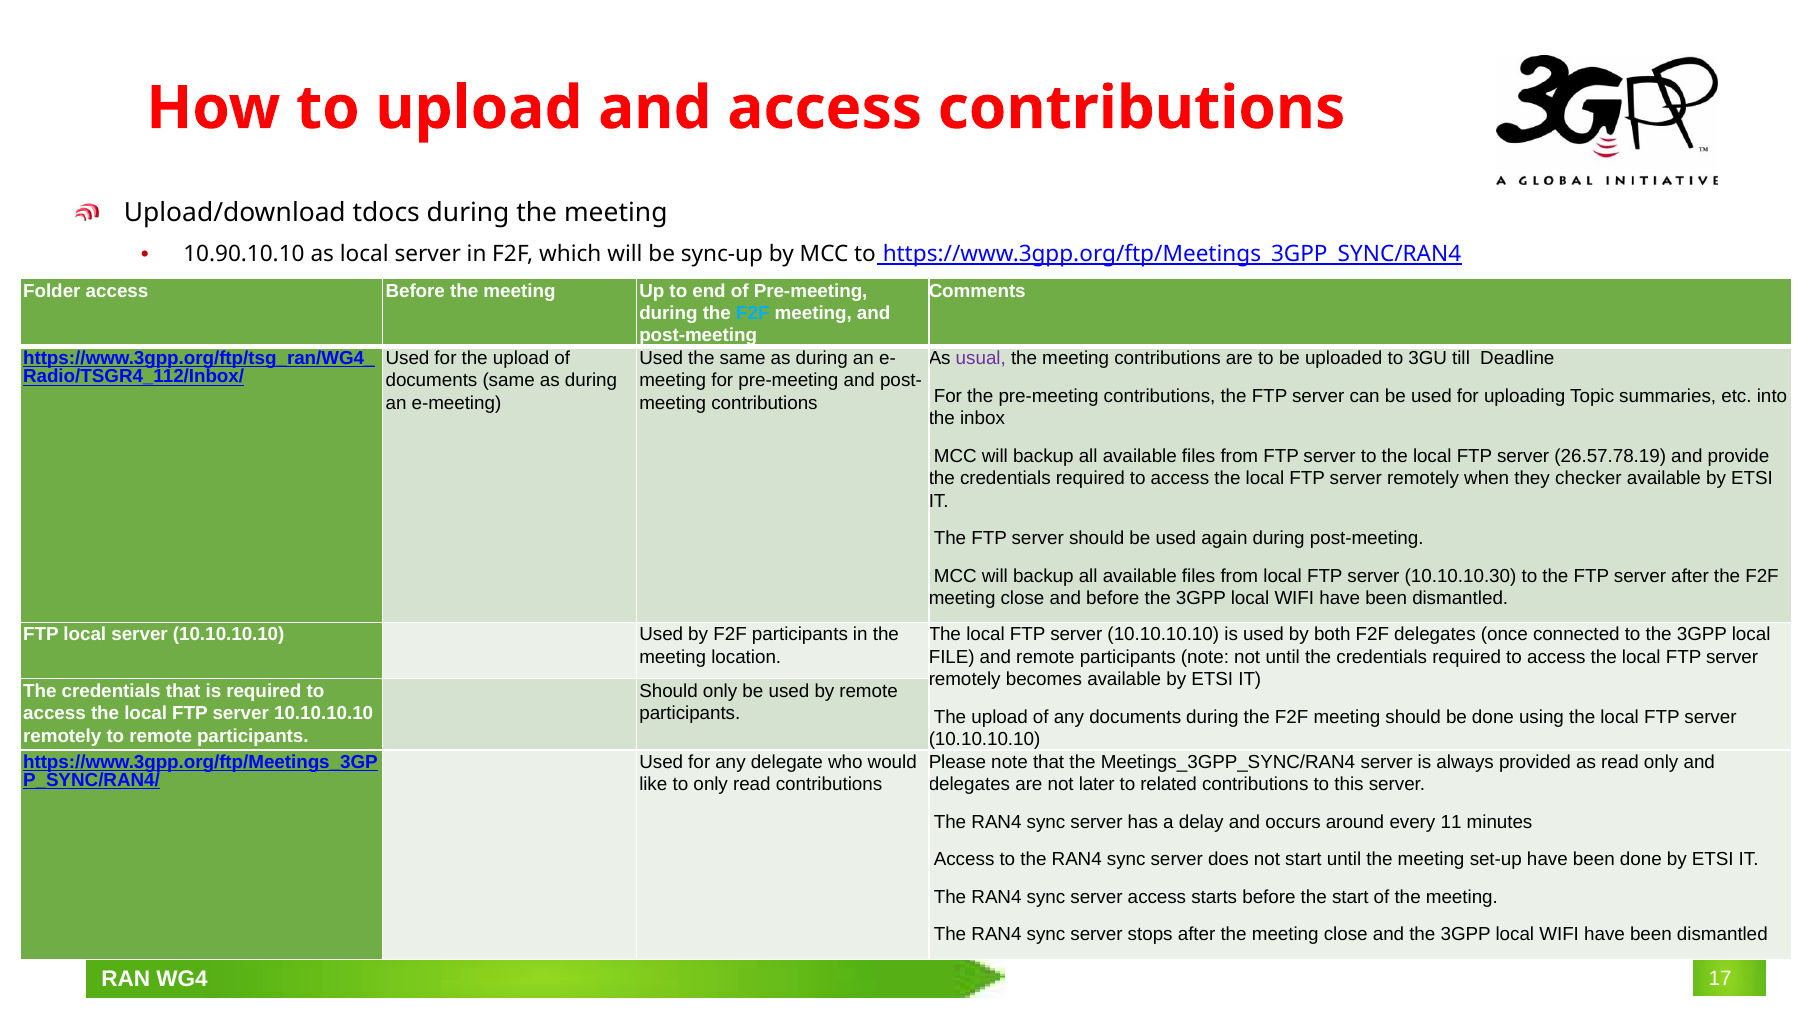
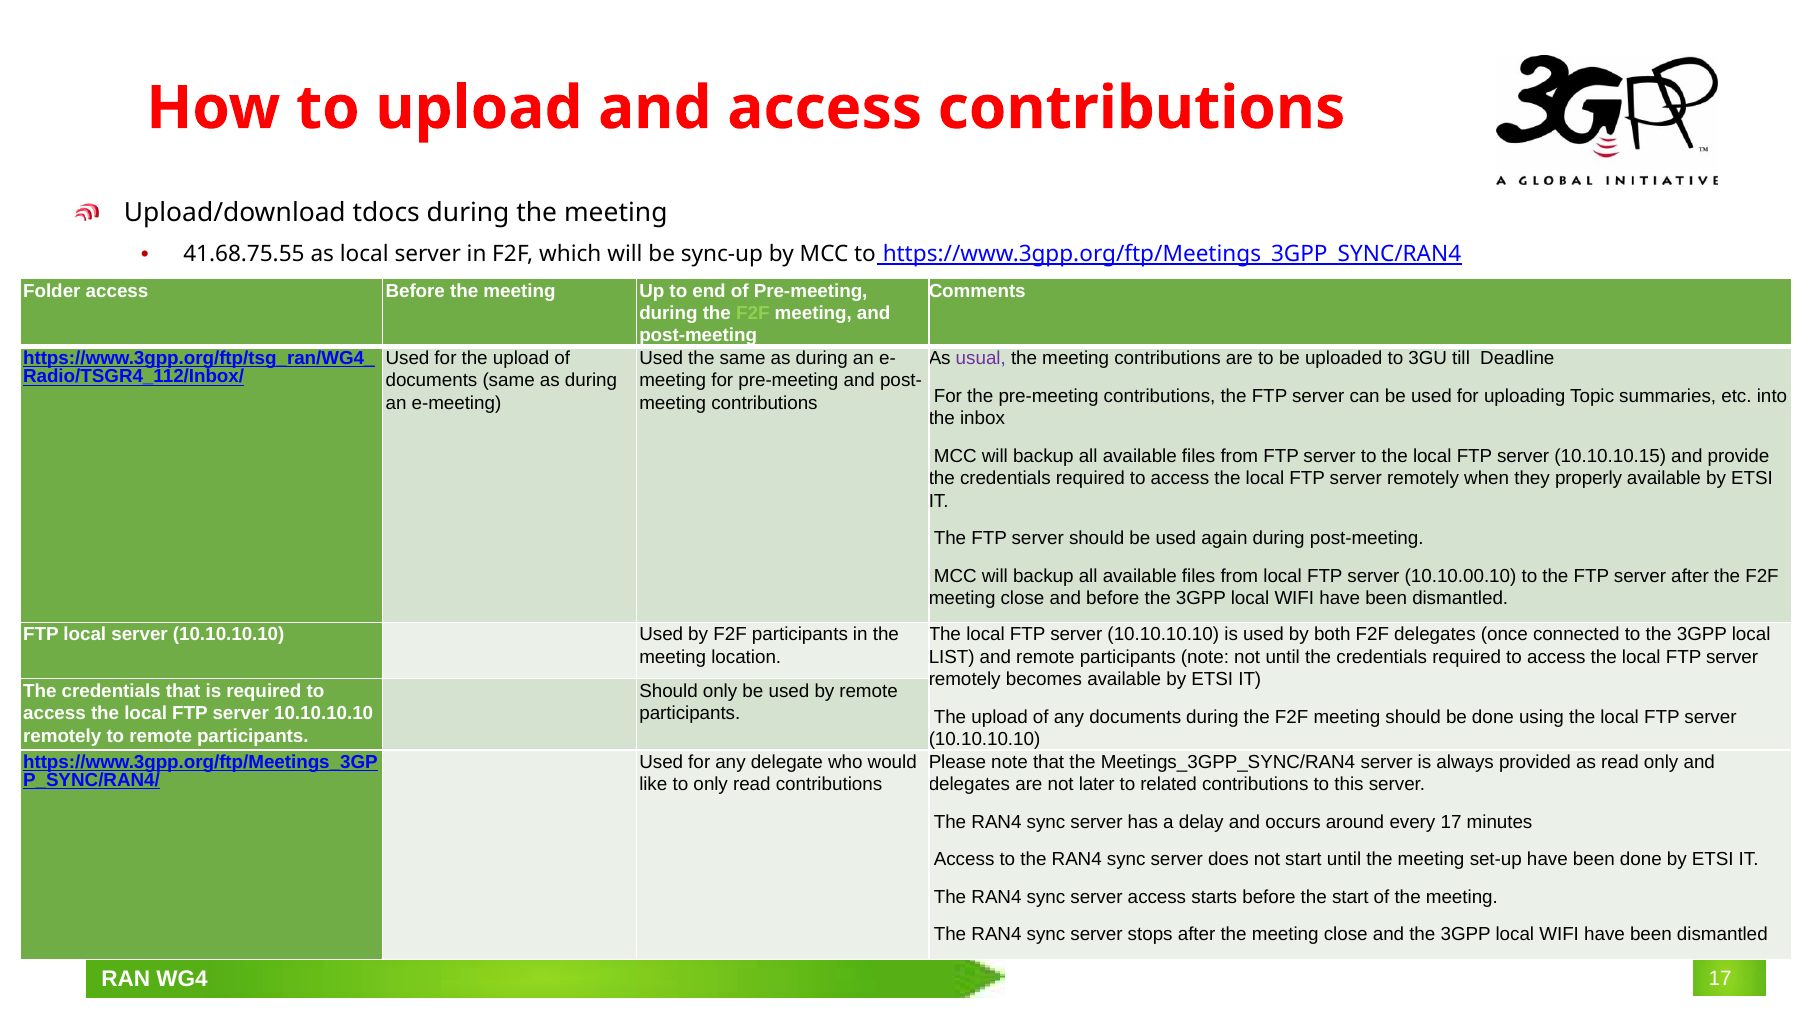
10.90.10.10: 10.90.10.10 -> 41.68.75.55
F2F at (753, 313) colour: light blue -> light green
26.57.78.19: 26.57.78.19 -> 10.10.10.15
checker: checker -> properly
10.10.10.30: 10.10.10.30 -> 10.10.00.10
FILE: FILE -> LIST
every 11: 11 -> 17
